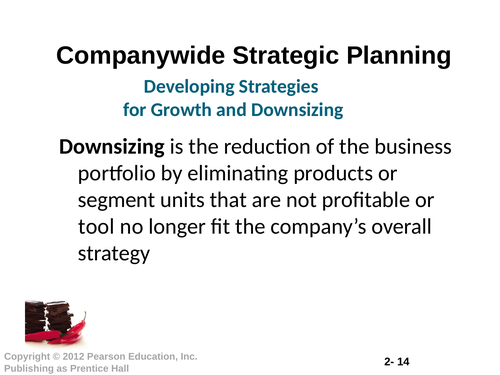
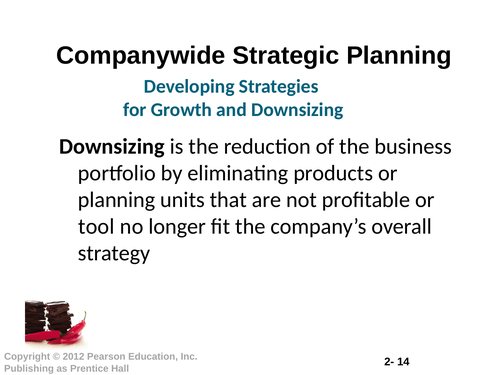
segment at (117, 200): segment -> planning
